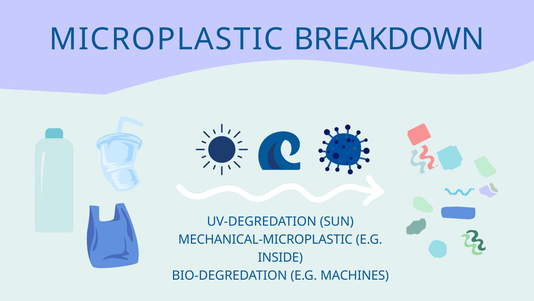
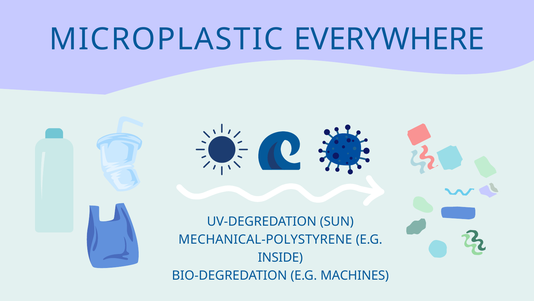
BREAKDOWN: BREAKDOWN -> EVERYWHERE
MECHANICAL-MICROPLASTIC: MECHANICAL-MICROPLASTIC -> MECHANICAL-POLYSTYRENE
